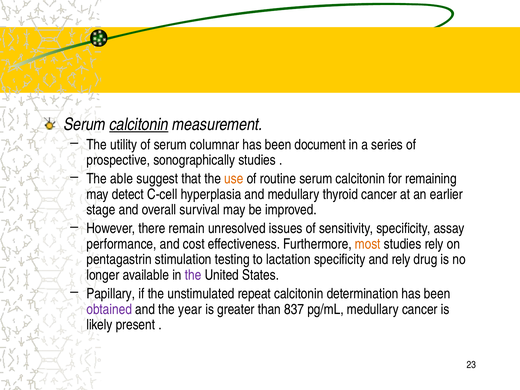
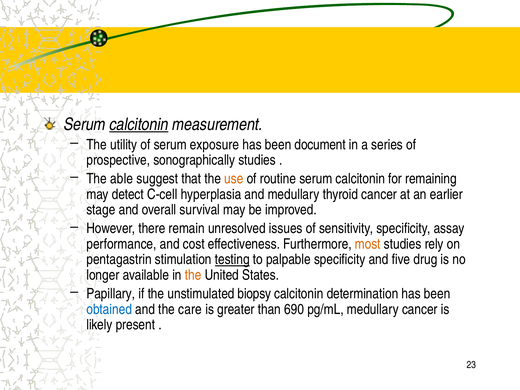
columnar: columnar -> exposure
testing underline: none -> present
lactation: lactation -> palpable
and rely: rely -> five
the at (193, 275) colour: purple -> orange
repeat: repeat -> biopsy
obtained colour: purple -> blue
year: year -> care
837: 837 -> 690
